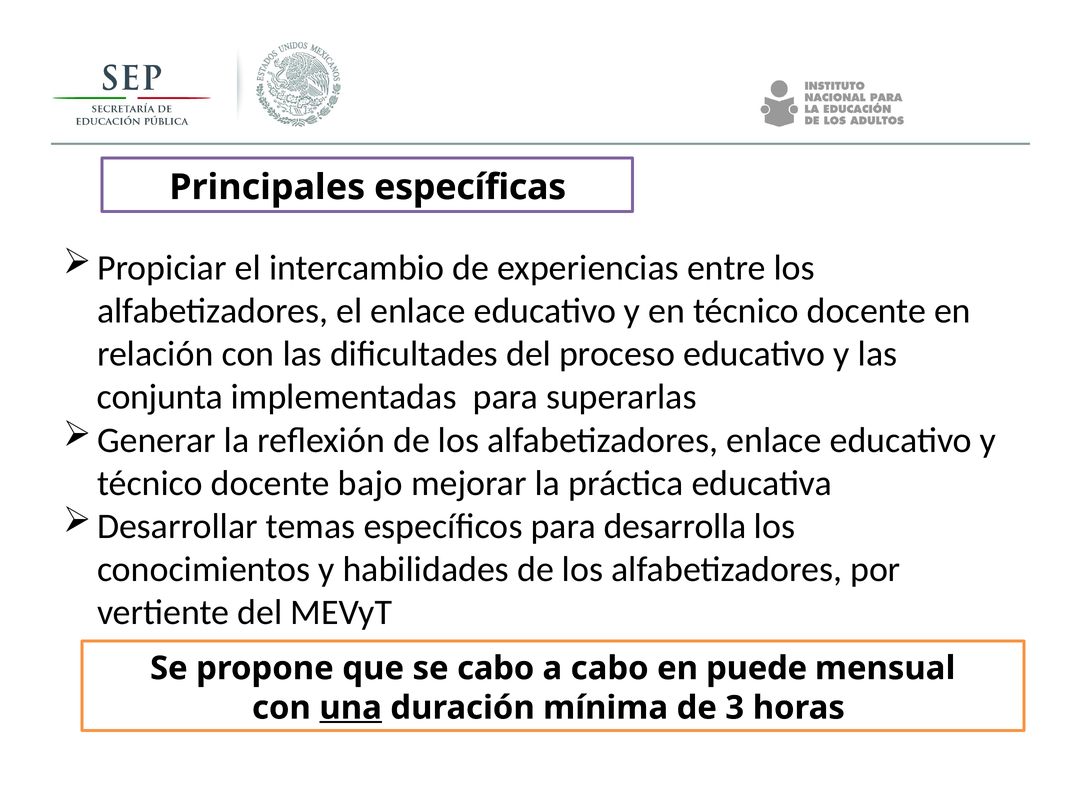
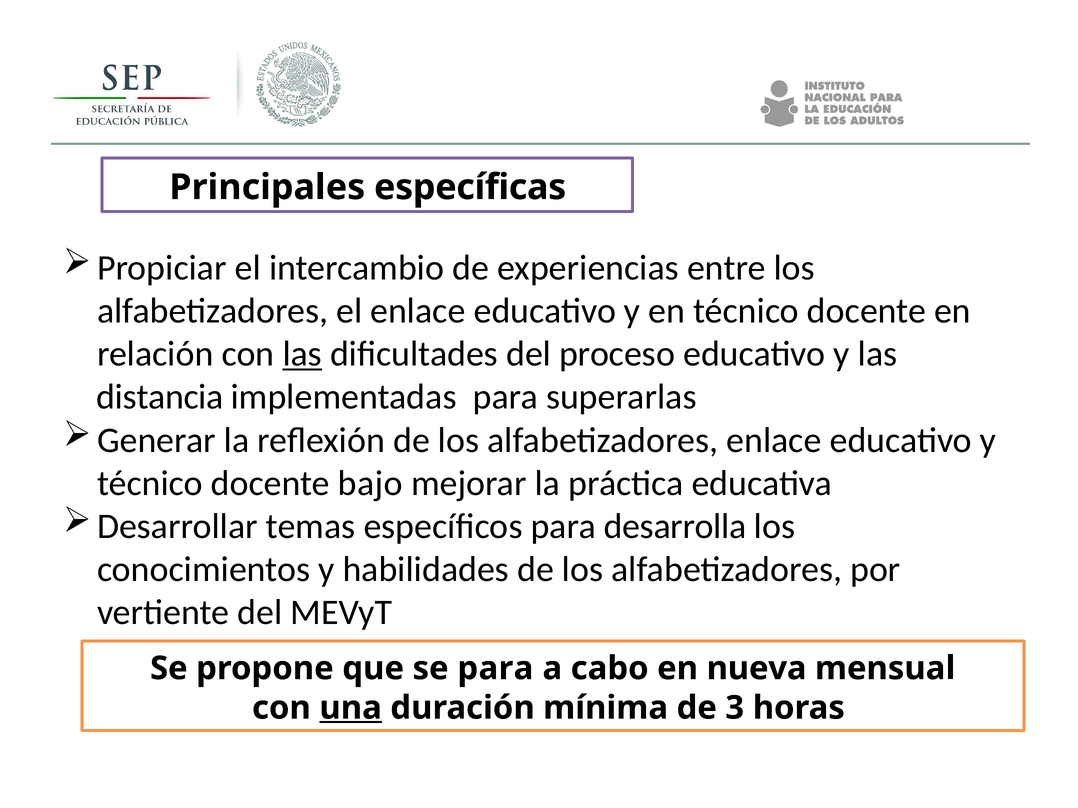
las at (302, 354) underline: none -> present
conjunta: conjunta -> distancia
se cabo: cabo -> para
puede: puede -> nueva
